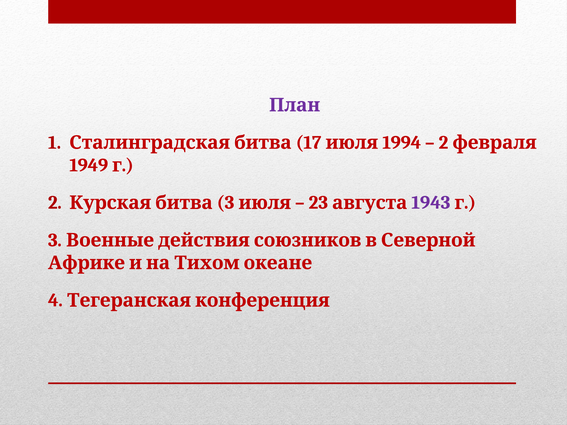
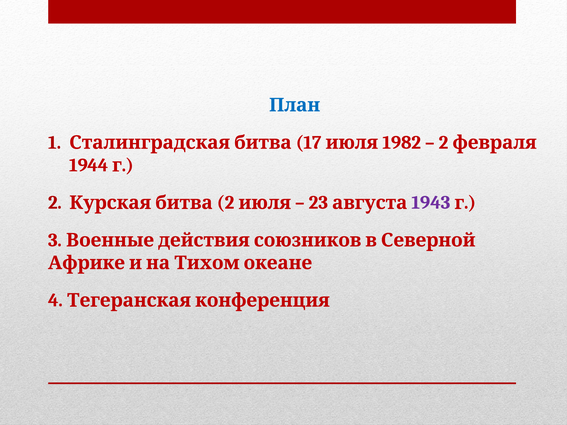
План colour: purple -> blue
1994: 1994 -> 1982
1949: 1949 -> 1944
2 3: 3 -> 2
